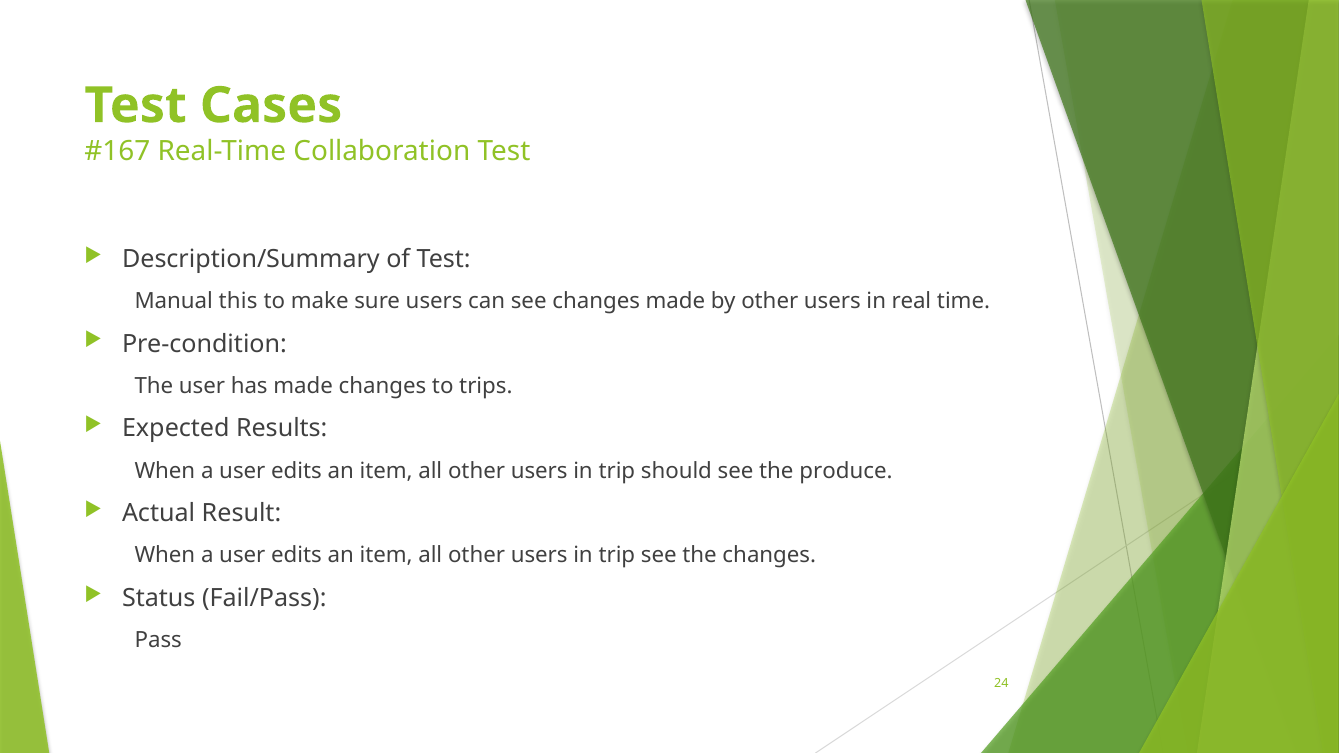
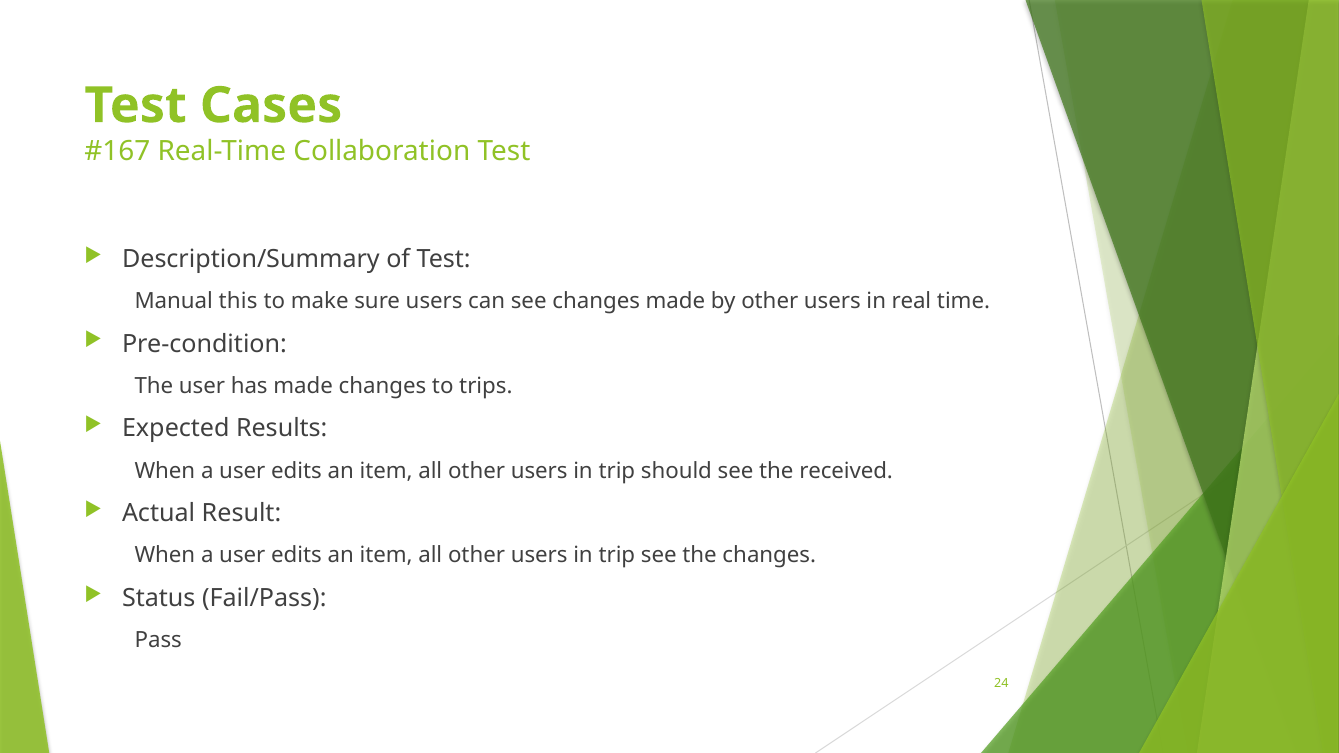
produce: produce -> received
